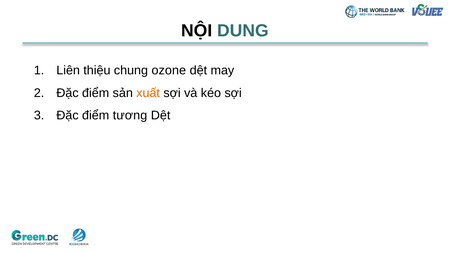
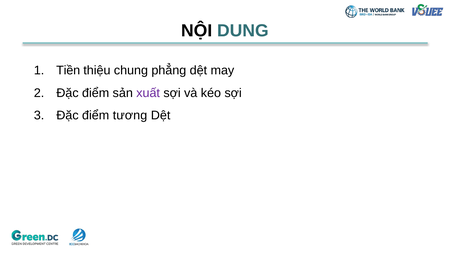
Liên: Liên -> Tiền
ozone: ozone -> phẳng
xuất colour: orange -> purple
